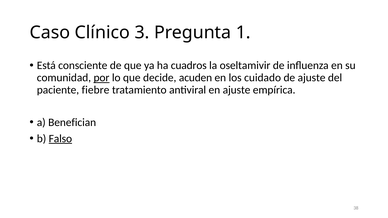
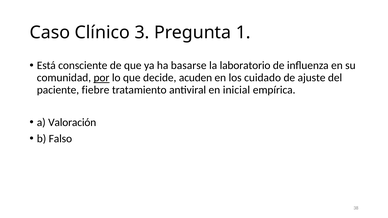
cuadros: cuadros -> basarse
oseltamivir: oseltamivir -> laboratorio
en ajuste: ajuste -> inicial
Benefician: Benefician -> Valoración
Falso underline: present -> none
